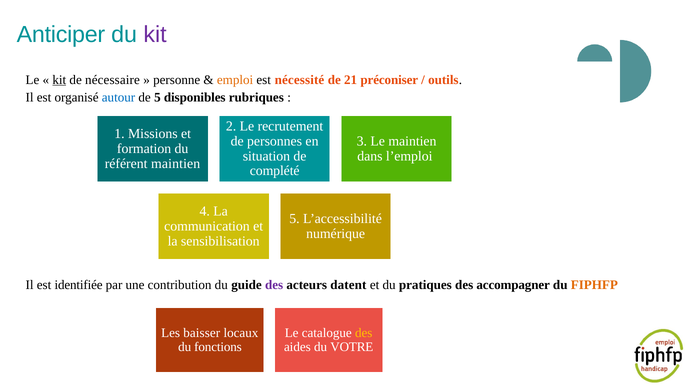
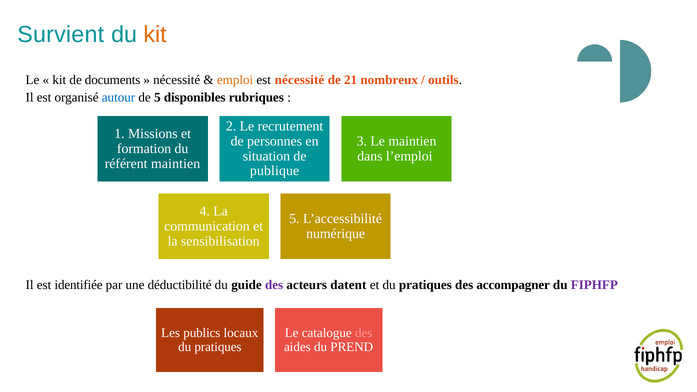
Anticiper: Anticiper -> Survient
kit at (155, 34) colour: purple -> orange
kit at (59, 80) underline: present -> none
nécessaire: nécessaire -> documents
personne at (177, 80): personne -> nécessité
préconiser: préconiser -> nombreux
complété: complété -> publique
contribution: contribution -> déductibilité
FIPHFP colour: orange -> purple
baisser: baisser -> publics
des at (364, 333) colour: yellow -> pink
fonctions at (218, 347): fonctions -> pratiques
VOTRE: VOTRE -> PREND
